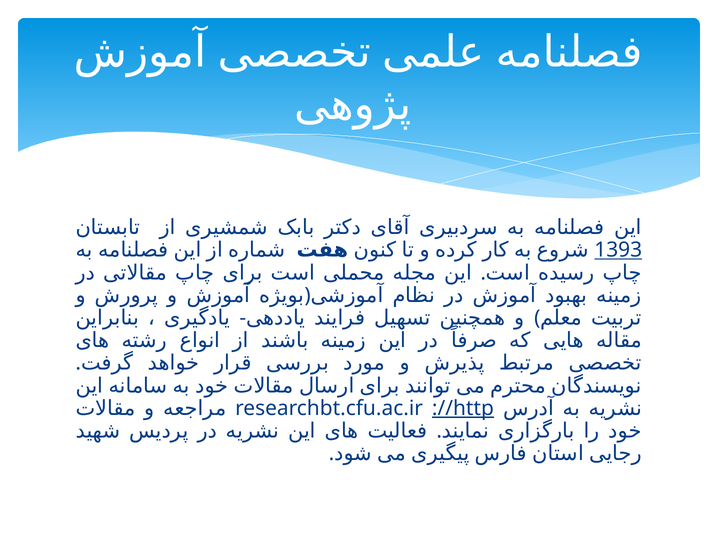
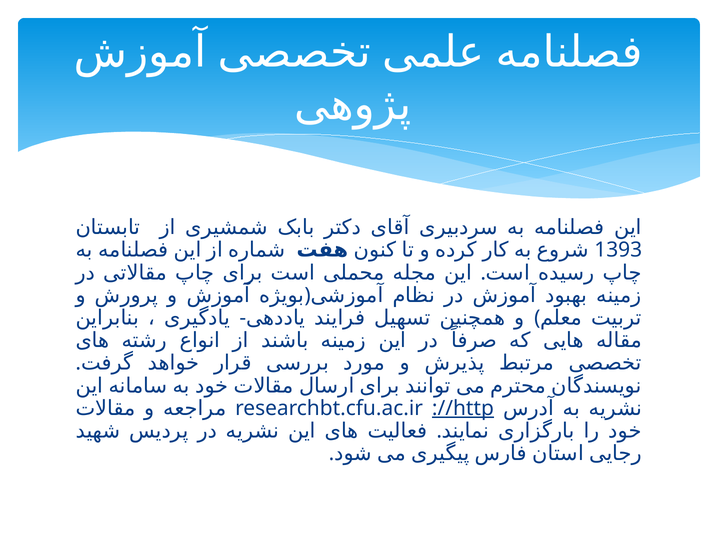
1393 underline: present -> none
